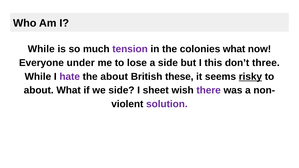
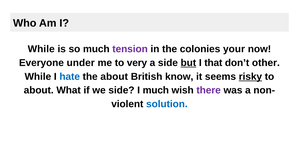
colonies what: what -> your
lose: lose -> very
but underline: none -> present
this: this -> that
three: three -> other
hate colour: purple -> blue
these: these -> know
I sheet: sheet -> much
solution colour: purple -> blue
